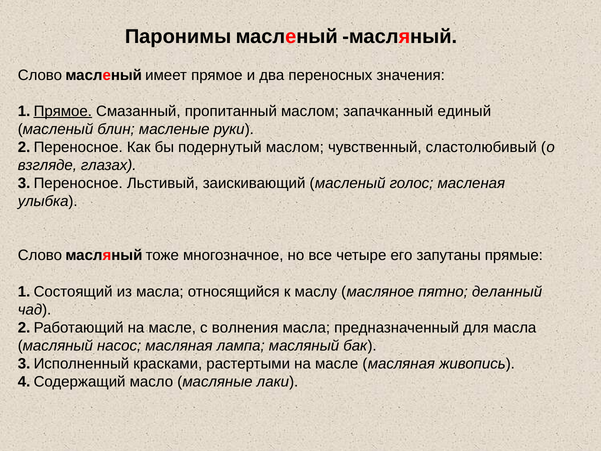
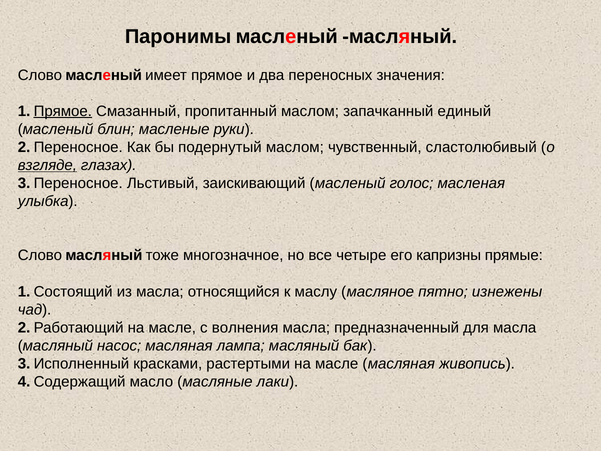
взгляде underline: none -> present
запутаны: запутаны -> капризны
деланный: деланный -> изнежены
